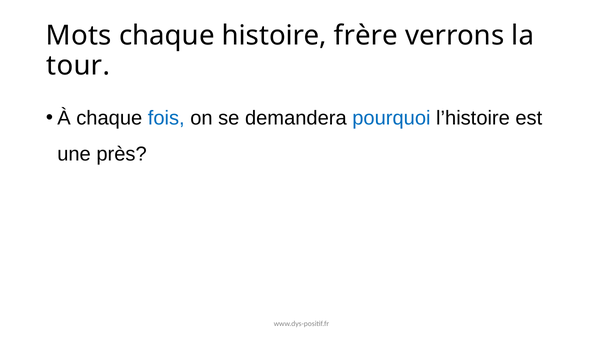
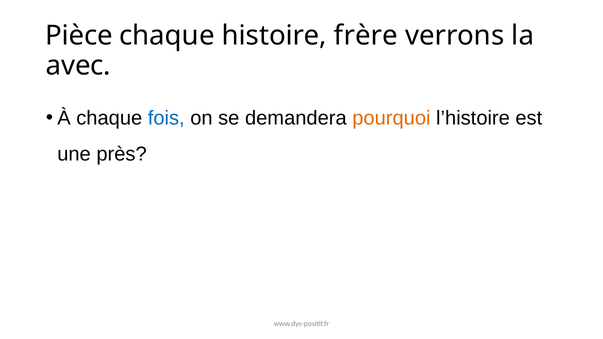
Mots: Mots -> Pièce
tour: tour -> avec
pourquoi colour: blue -> orange
